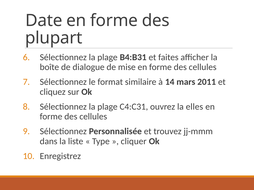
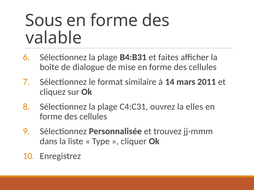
Date: Date -> Sous
plupart: plupart -> valable
